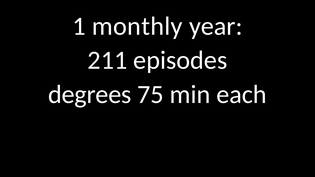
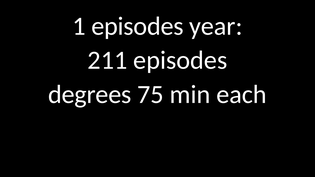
1 monthly: monthly -> episodes
